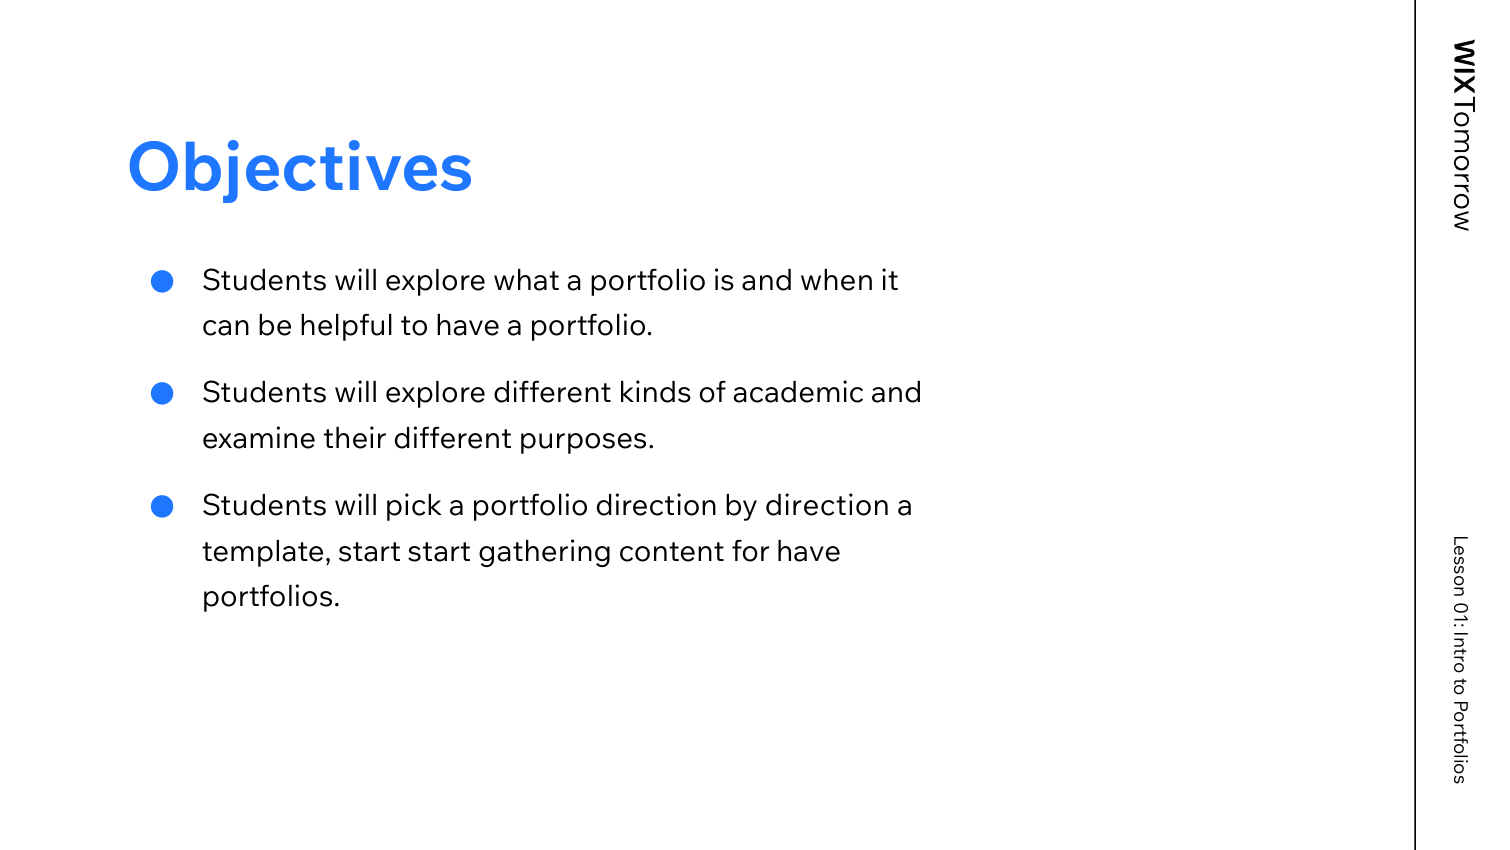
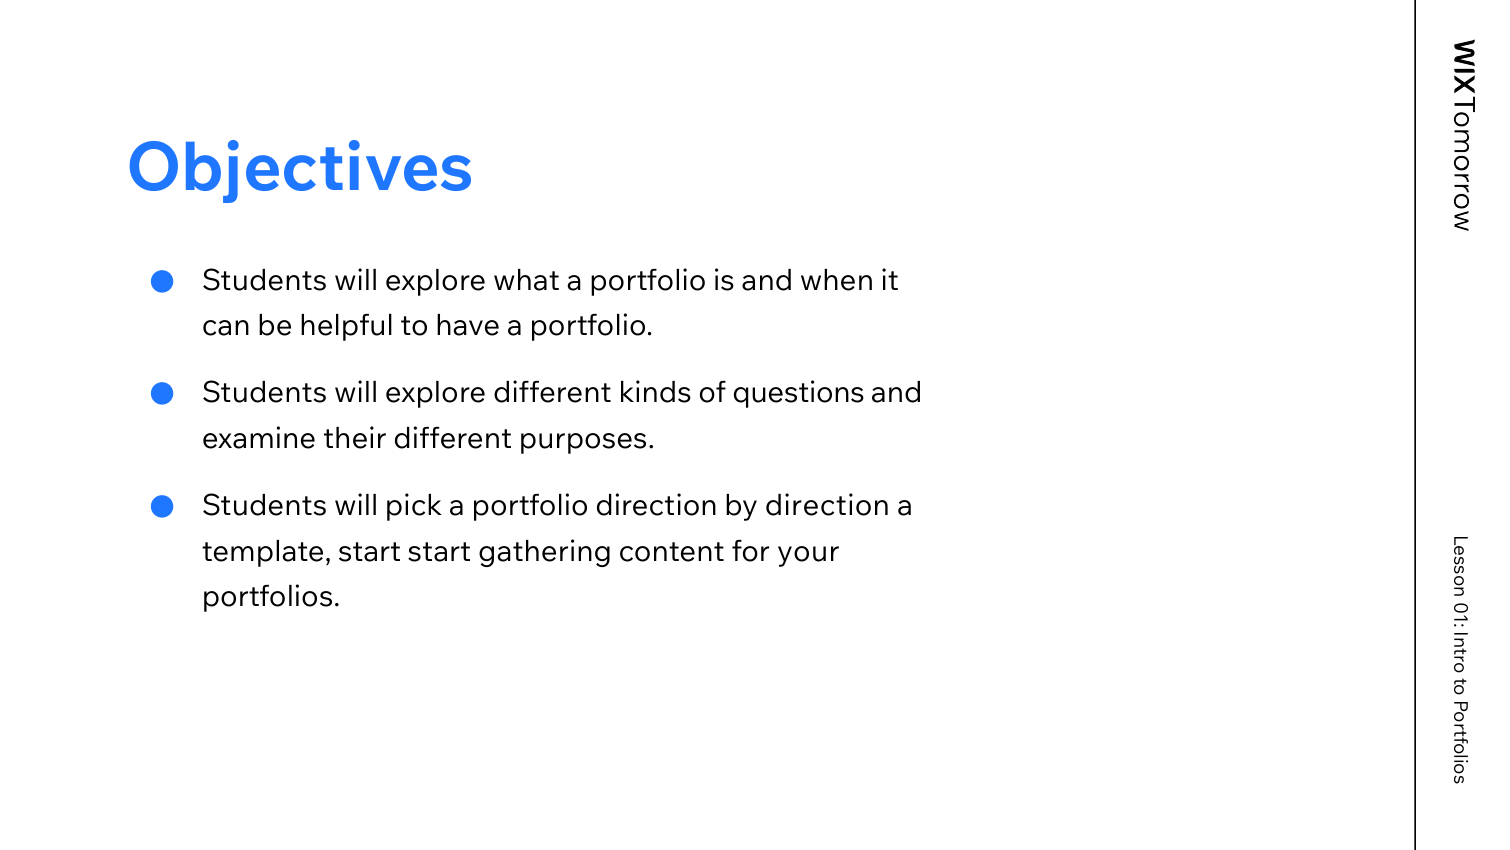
academic: academic -> questions
for have: have -> your
